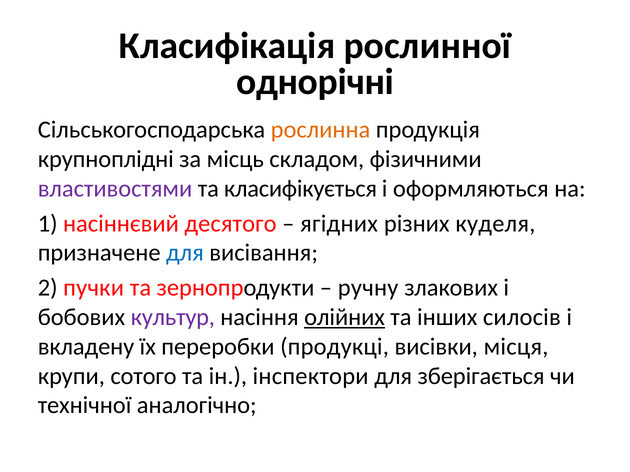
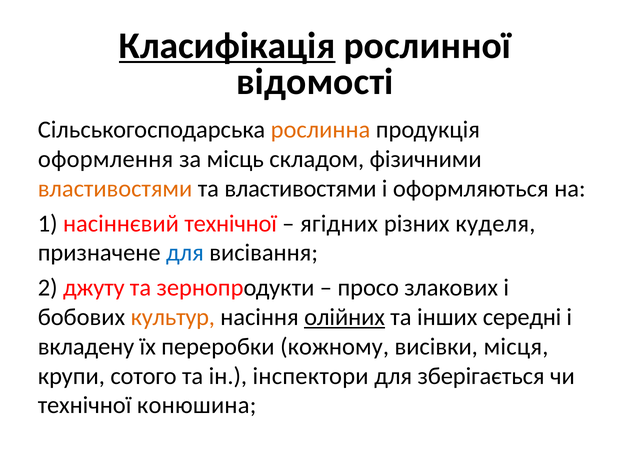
Класифікація underline: none -> present
однорічні: однорічні -> відомості
крупноплідні: крупноплідні -> оформлення
властивостями at (115, 189) colour: purple -> orange
та класифікується: класифікується -> властивостями
насіннєвий десятого: десятого -> технічної
пучки: пучки -> джуту
ручну: ручну -> просо
культур colour: purple -> orange
силосів: силосів -> середні
продукці: продукці -> кожному
аналогічно: аналогічно -> конюшина
